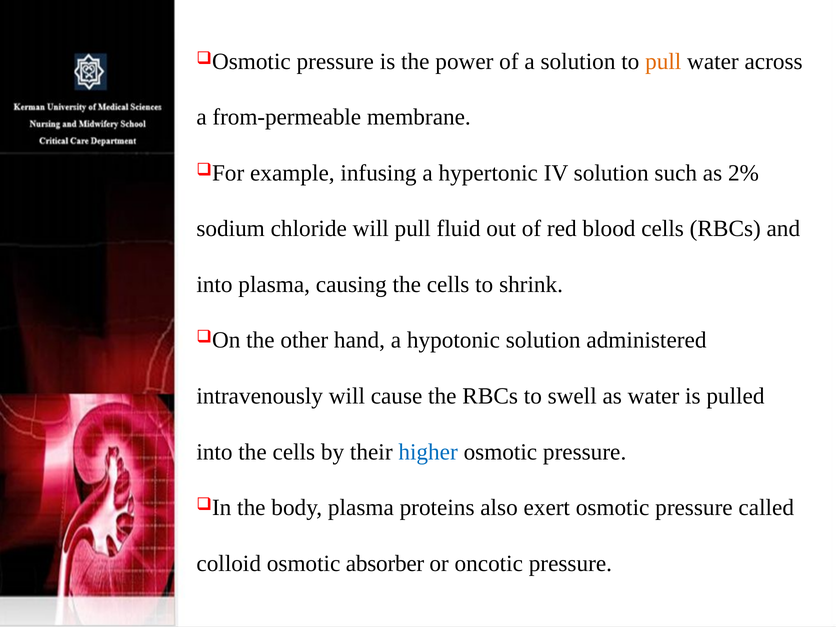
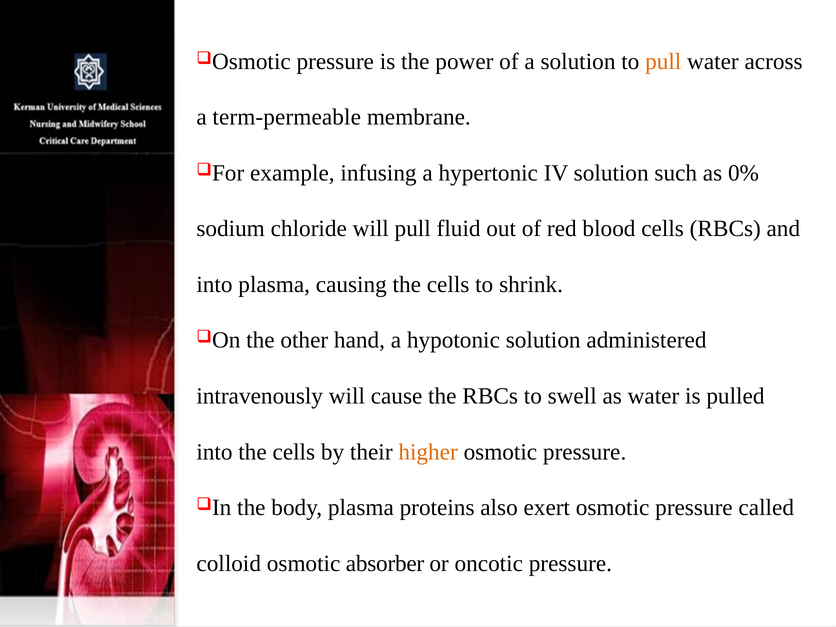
from-permeable: from-permeable -> term-permeable
2%: 2% -> 0%
higher colour: blue -> orange
